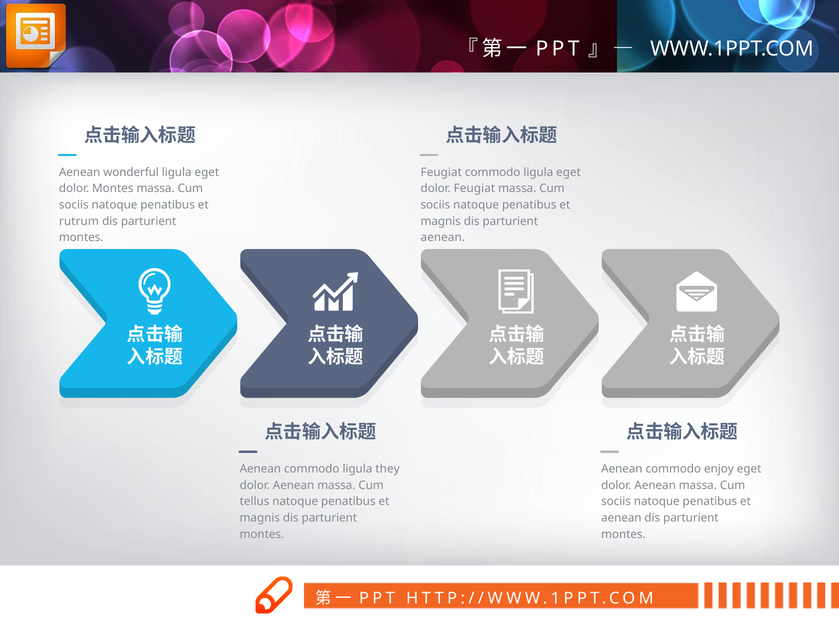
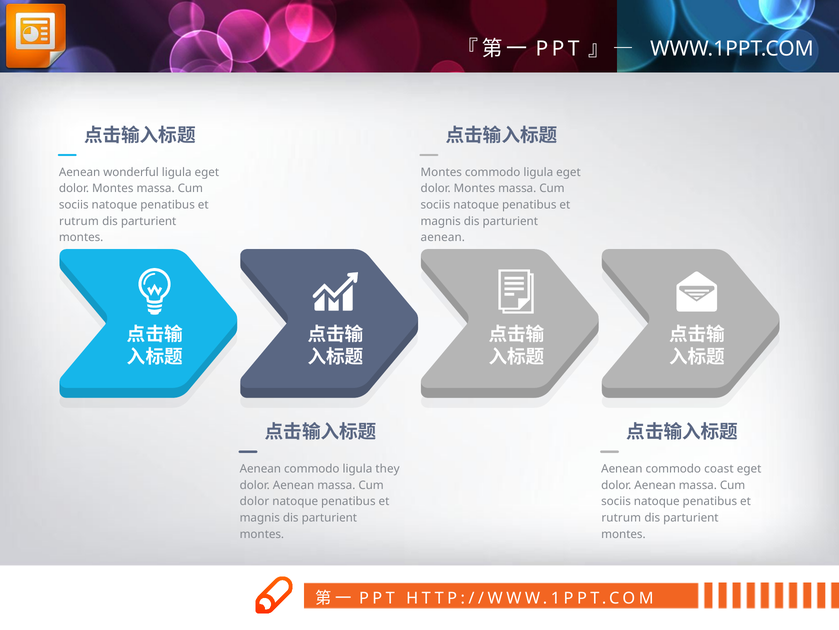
Feugiat at (441, 172): Feugiat -> Montes
Feugiat at (474, 188): Feugiat -> Montes
enjoy: enjoy -> coast
tellus at (255, 501): tellus -> dolor
aenean at (621, 517): aenean -> rutrum
